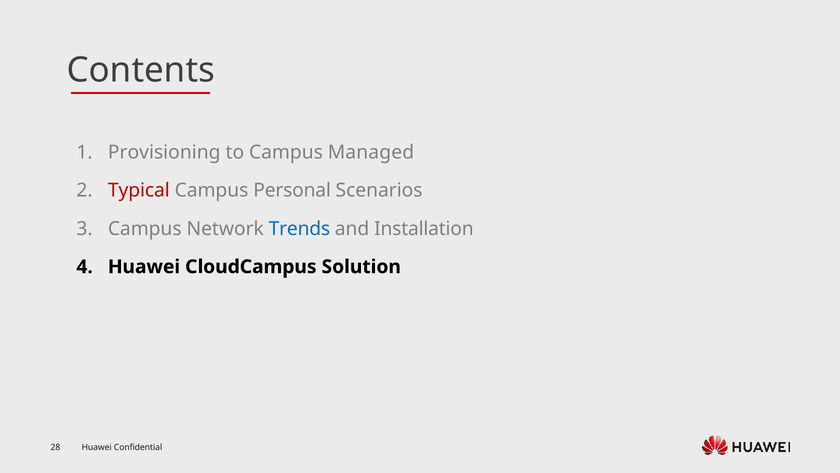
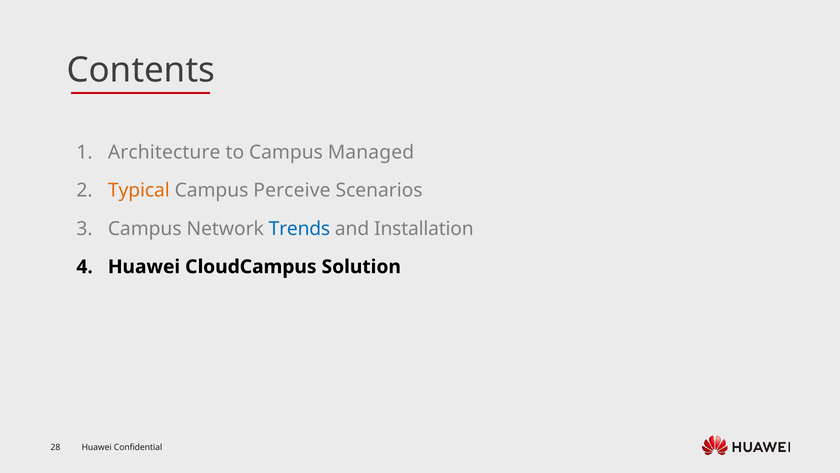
Provisioning: Provisioning -> Architecture
Typical colour: red -> orange
Personal: Personal -> Perceive
